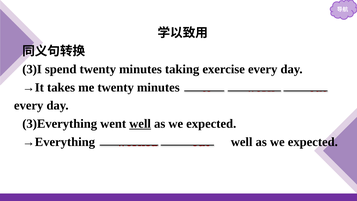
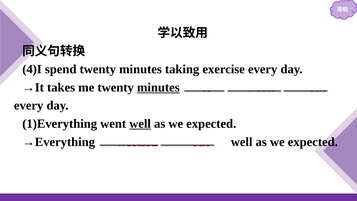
3)I: 3)I -> 4)I
minutes at (158, 87) underline: none -> present
3)Everything: 3)Everything -> 1)Everything
